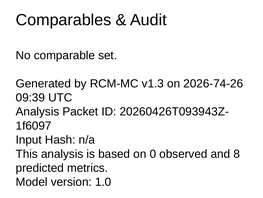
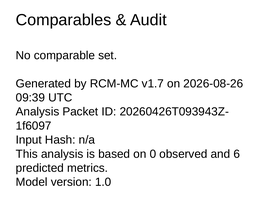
v1.3: v1.3 -> v1.7
2026-74-26: 2026-74-26 -> 2026-08-26
8: 8 -> 6
